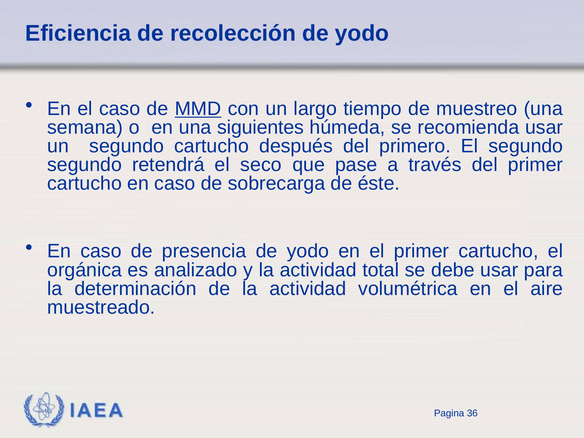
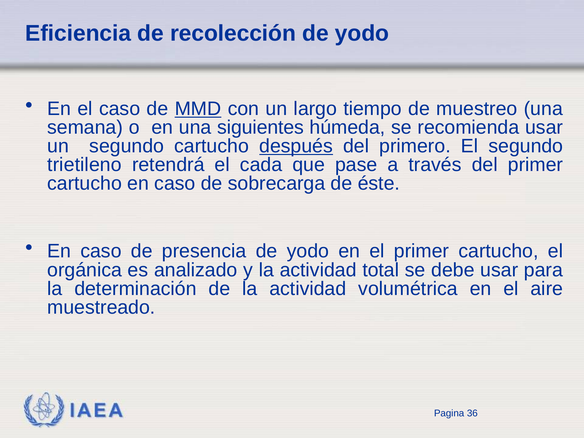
después underline: none -> present
segundo at (85, 165): segundo -> trietileno
seco: seco -> cada
